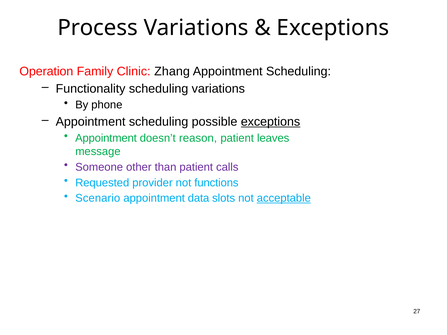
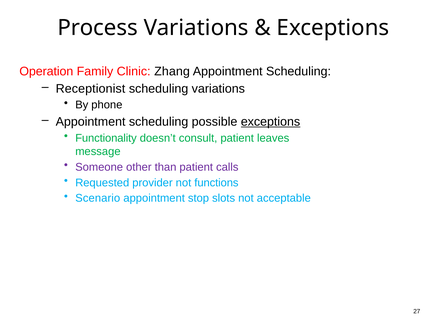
Functionality: Functionality -> Receptionist
Appointment at (106, 138): Appointment -> Functionality
reason: reason -> consult
data: data -> stop
acceptable underline: present -> none
